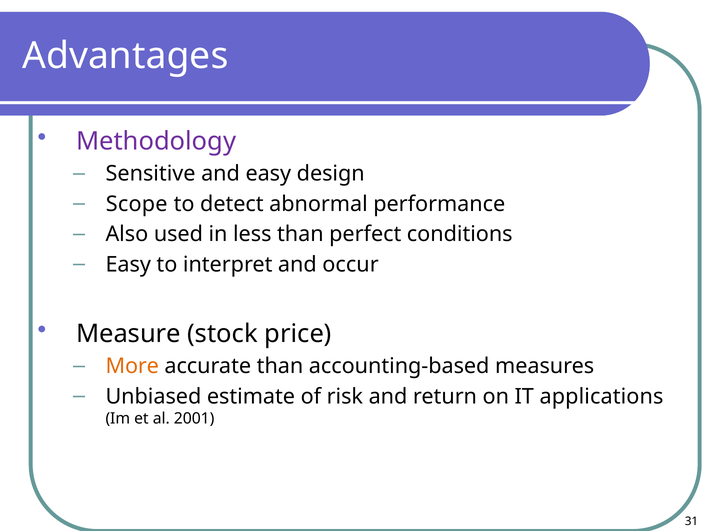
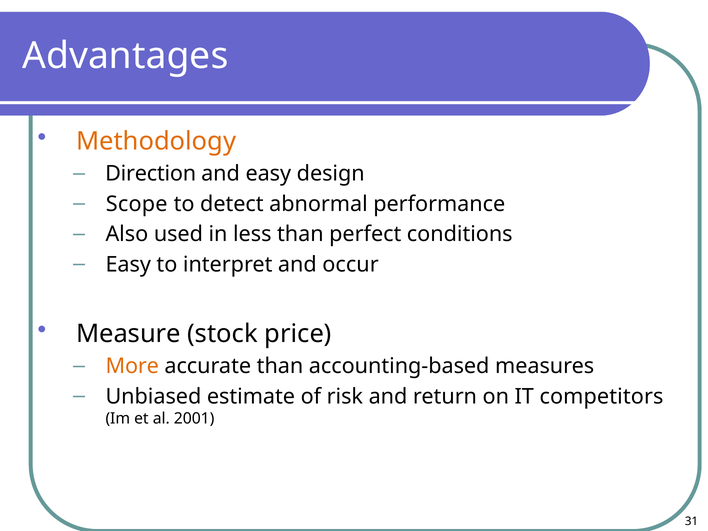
Methodology colour: purple -> orange
Sensitive: Sensitive -> Direction
applications: applications -> competitors
